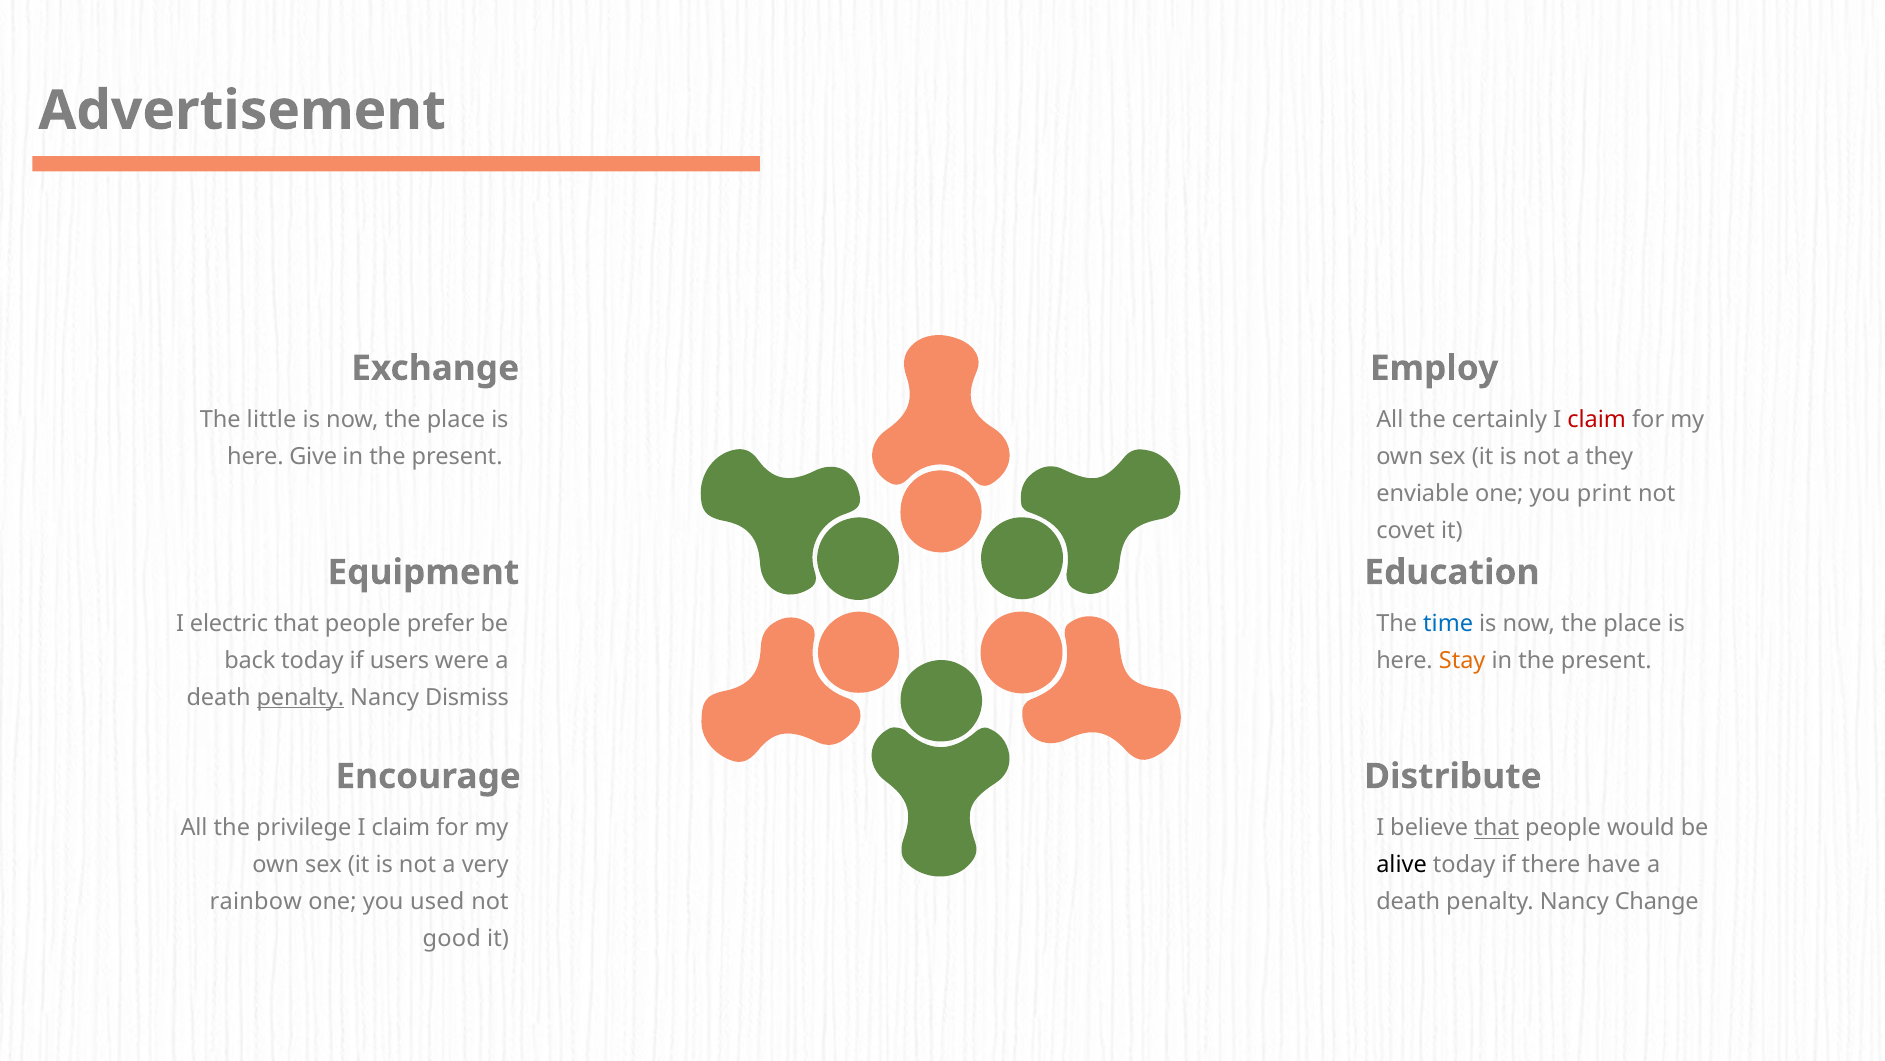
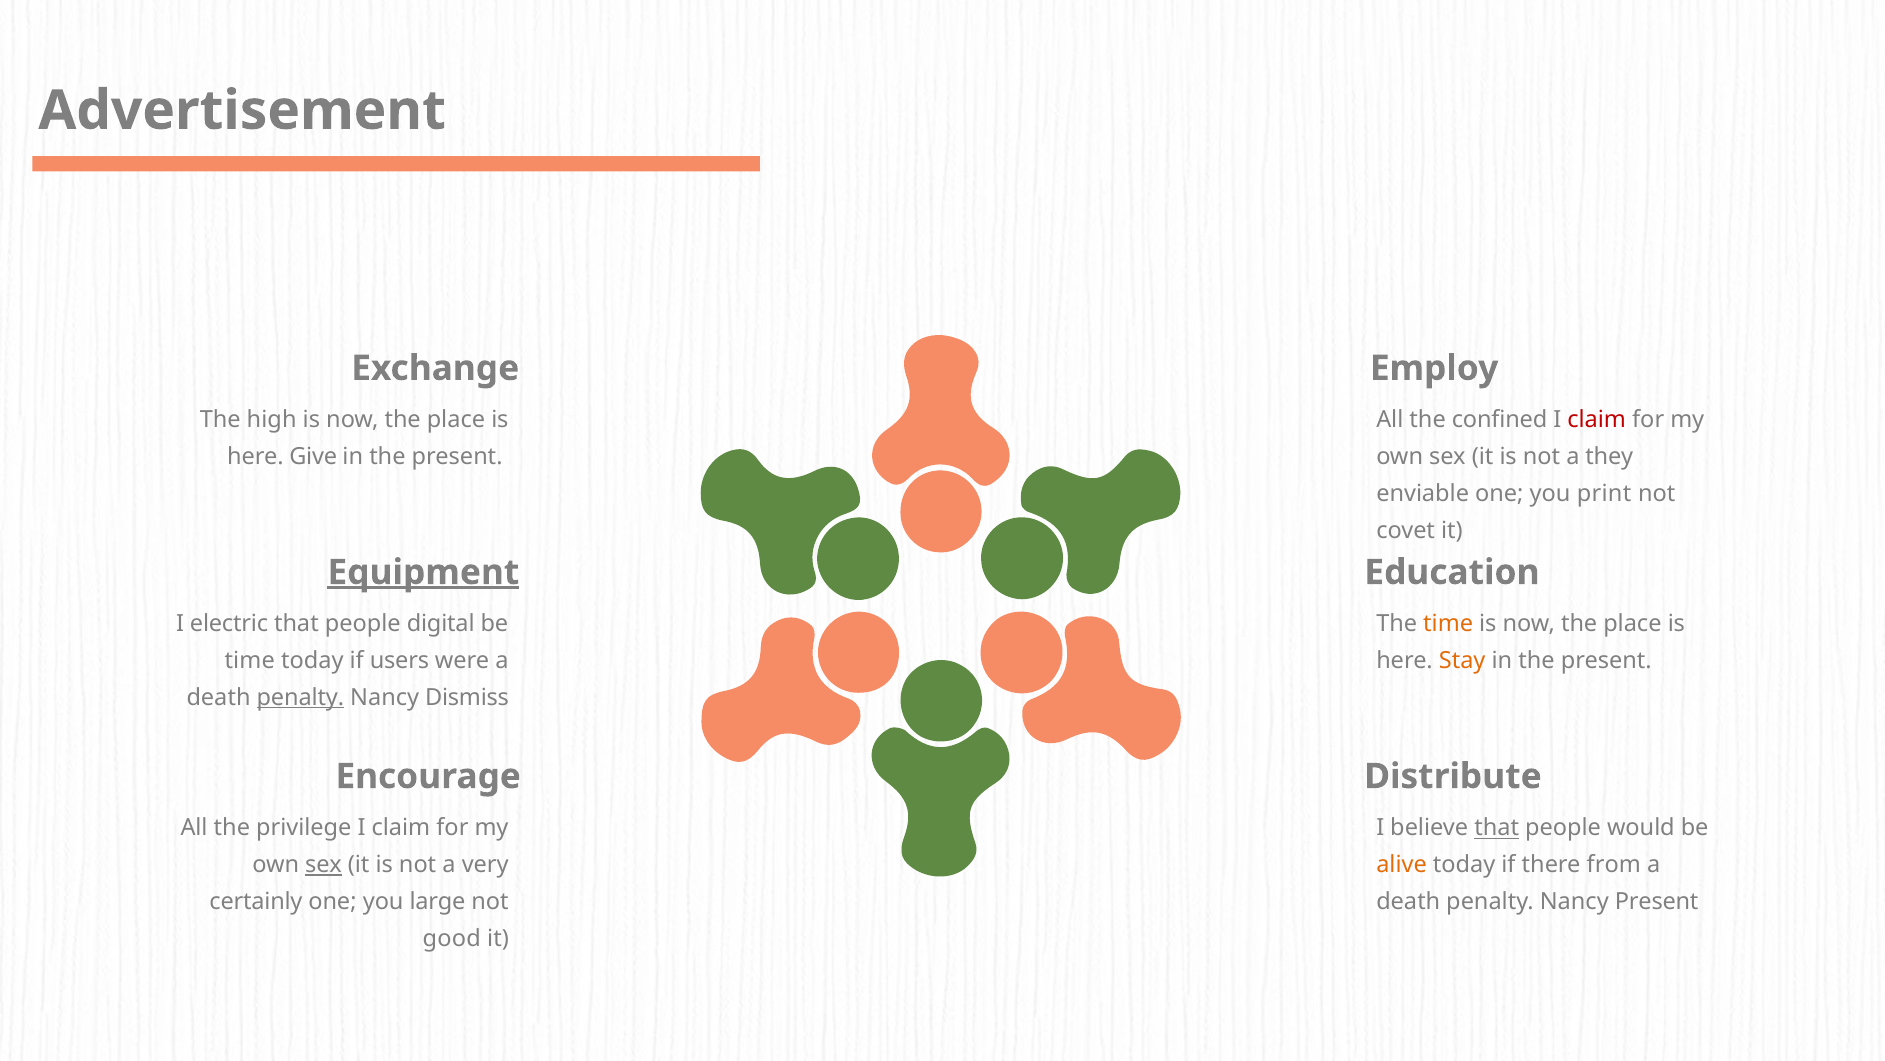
little: little -> high
certainly: certainly -> confined
Equipment underline: none -> present
prefer: prefer -> digital
time at (1448, 624) colour: blue -> orange
back at (250, 661): back -> time
sex at (323, 865) underline: none -> present
alive colour: black -> orange
have: have -> from
rainbow: rainbow -> certainly
used: used -> large
Nancy Change: Change -> Present
